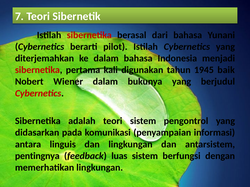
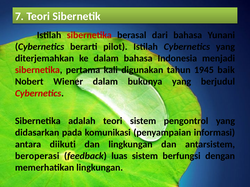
linguis: linguis -> diikuti
pentingnya: pentingnya -> beroperasi
